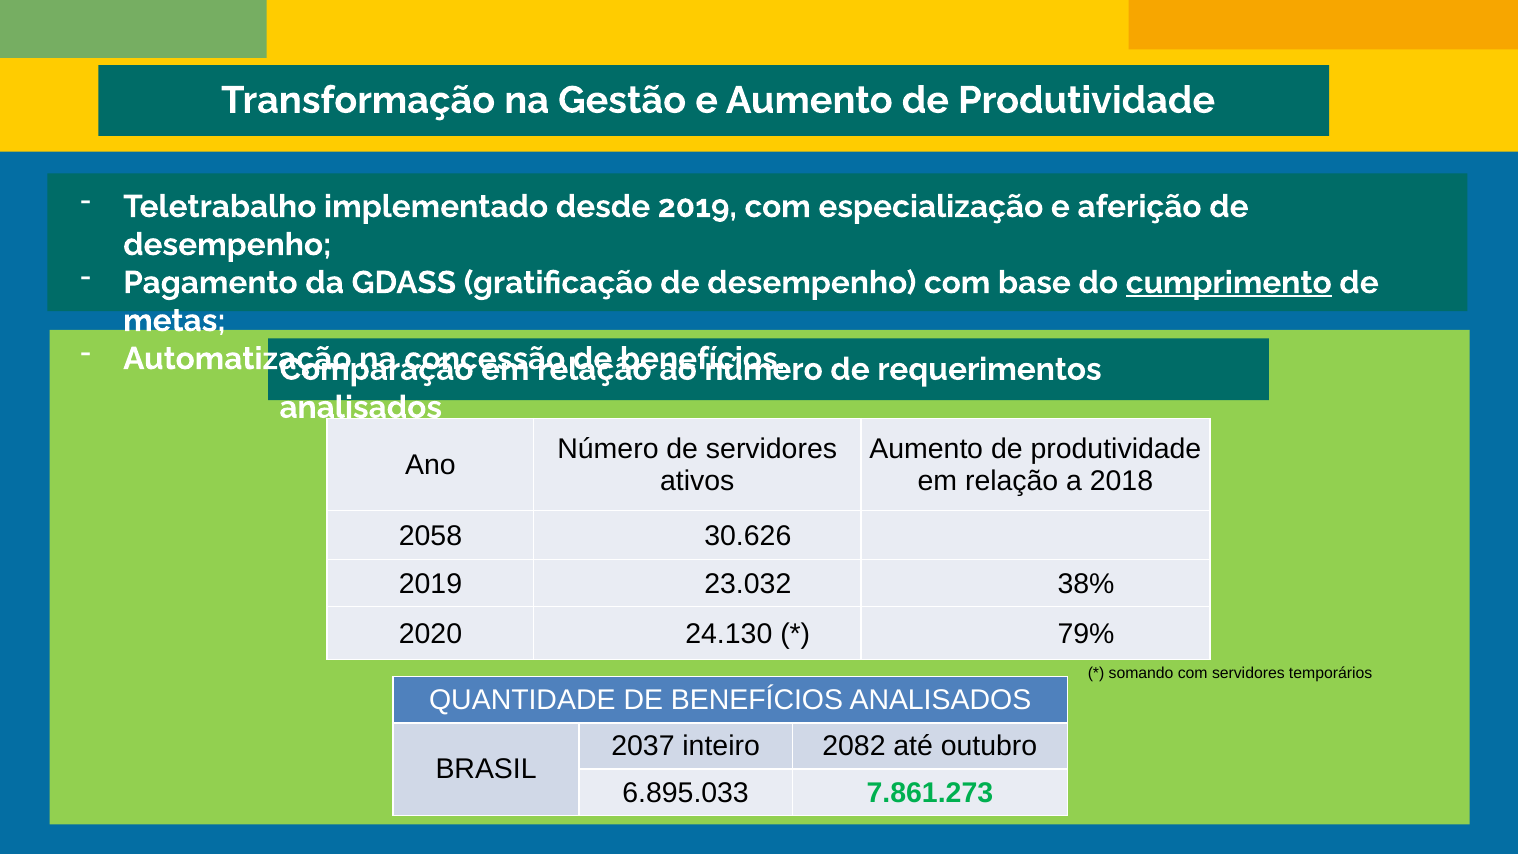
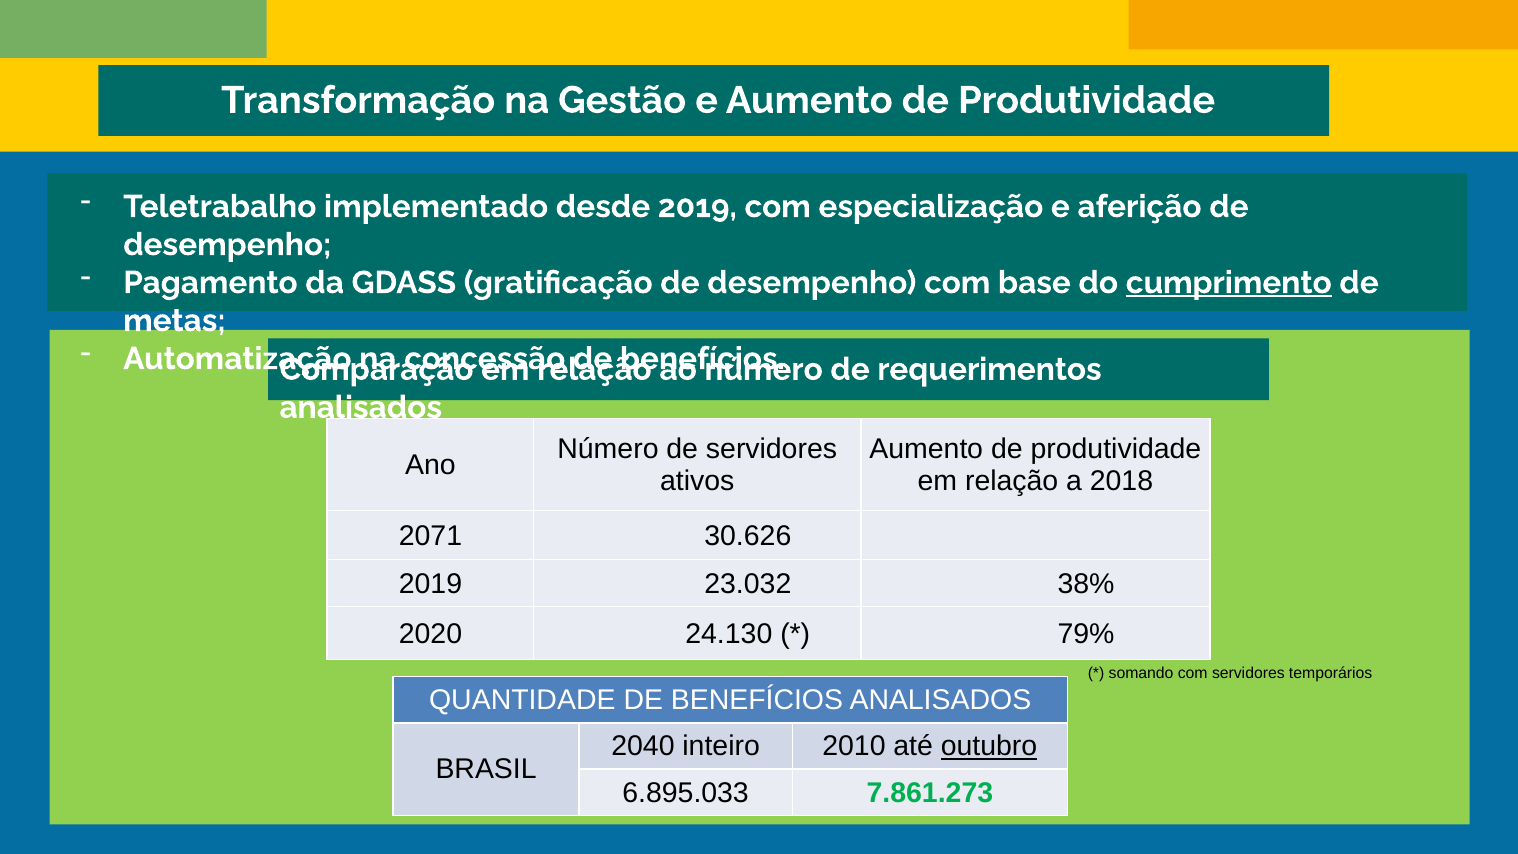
2058: 2058 -> 2071
2037: 2037 -> 2040
2082: 2082 -> 2010
outubro underline: none -> present
